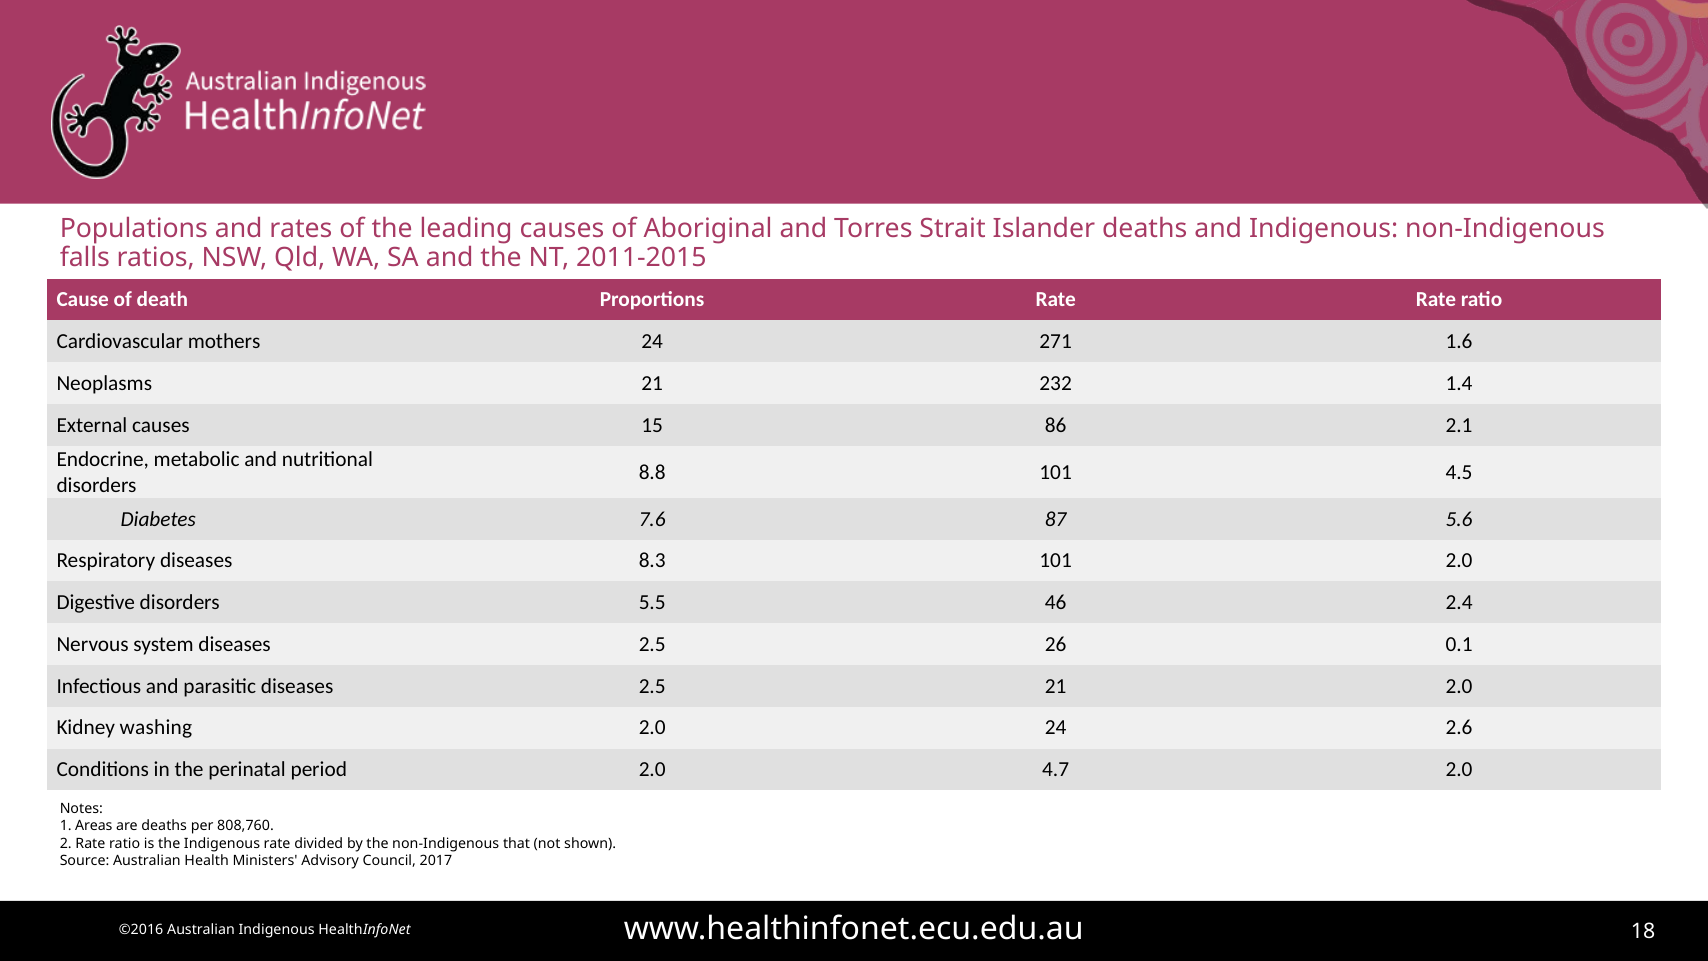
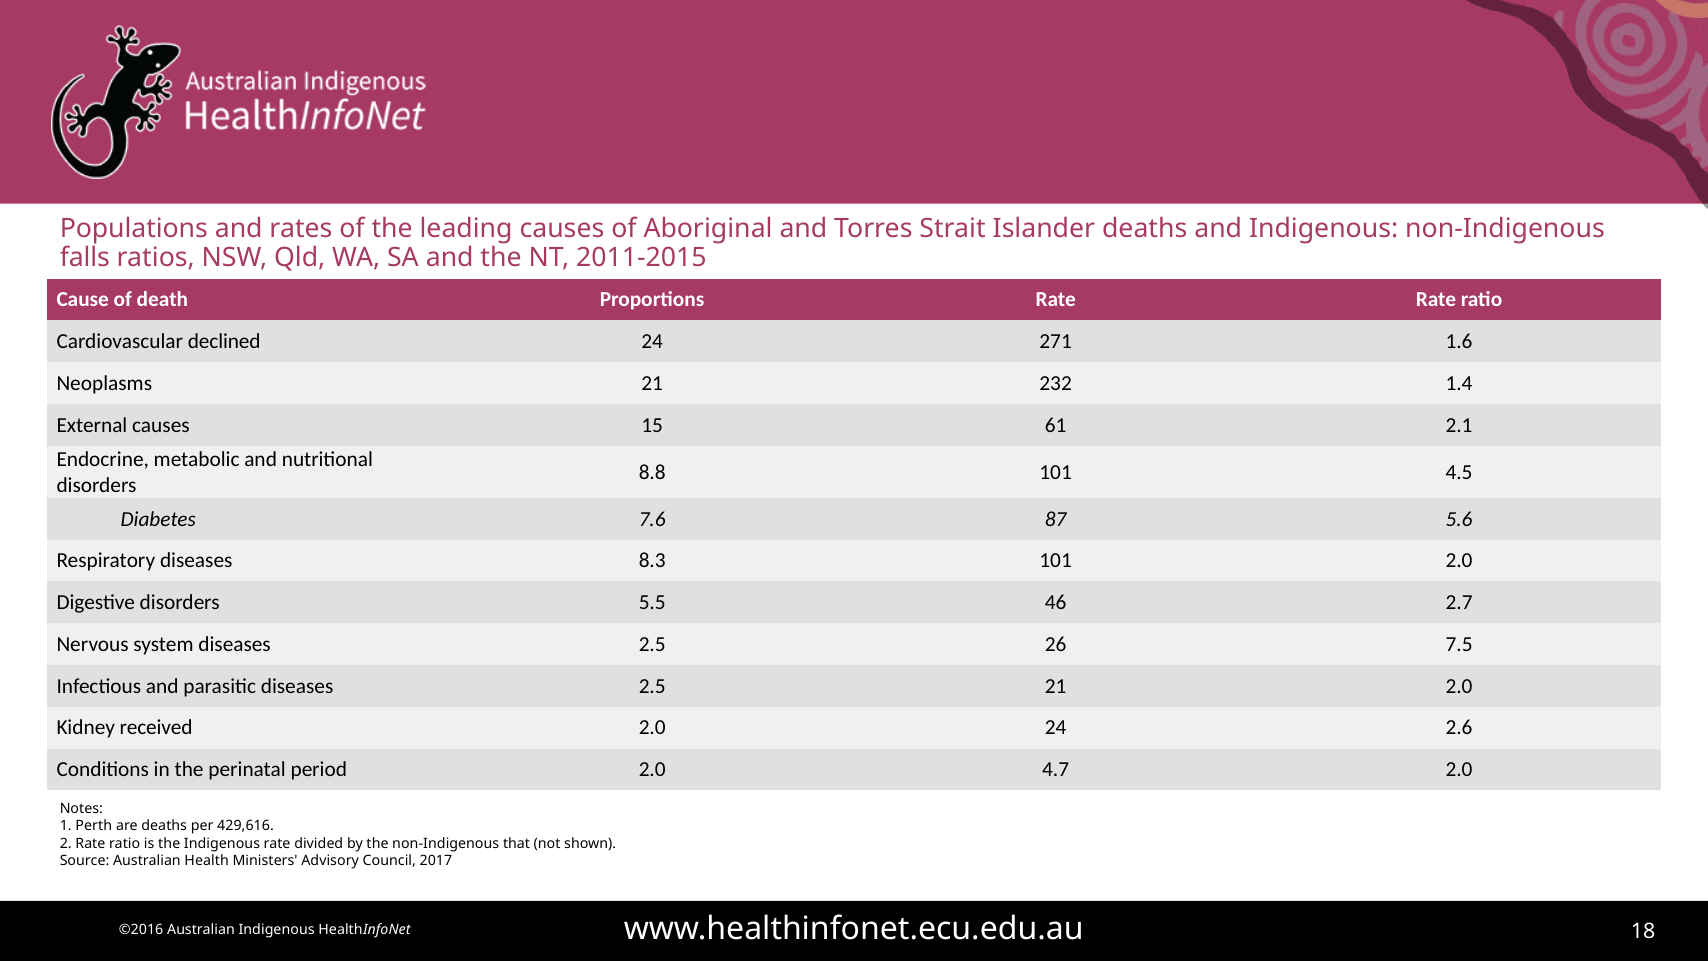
mothers: mothers -> declined
86: 86 -> 61
2.4: 2.4 -> 2.7
0.1: 0.1 -> 7.5
washing: washing -> received
Areas: Areas -> Perth
808,760: 808,760 -> 429,616
